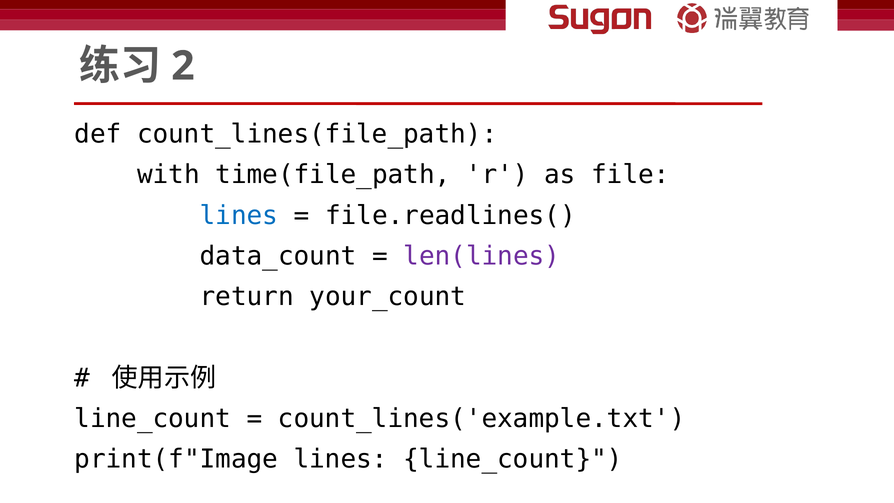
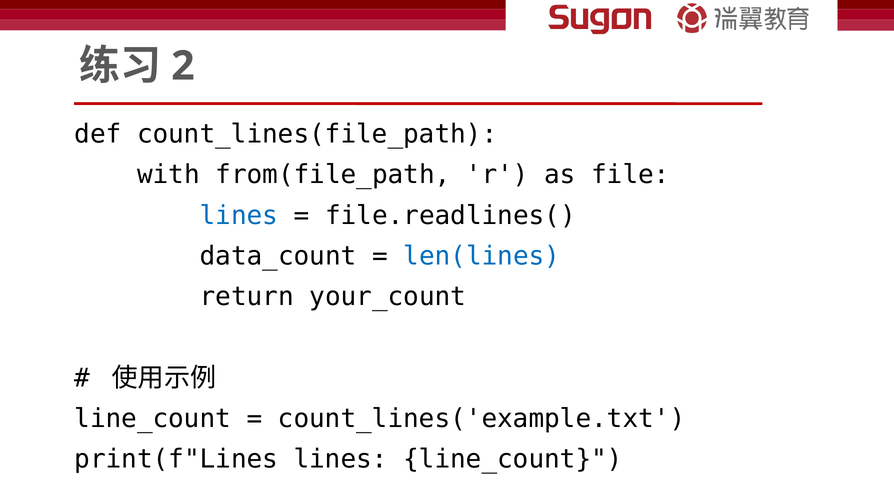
time(file_path: time(file_path -> from(file_path
len(lines colour: purple -> blue
print(f"Image: print(f"Image -> print(f"Lines
